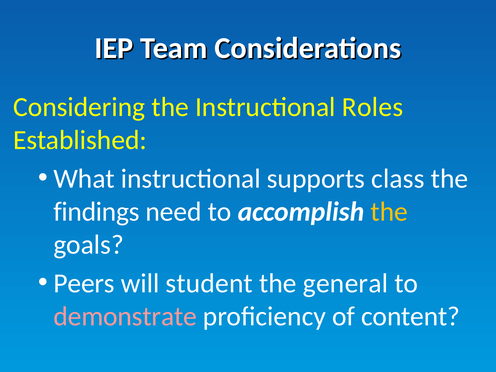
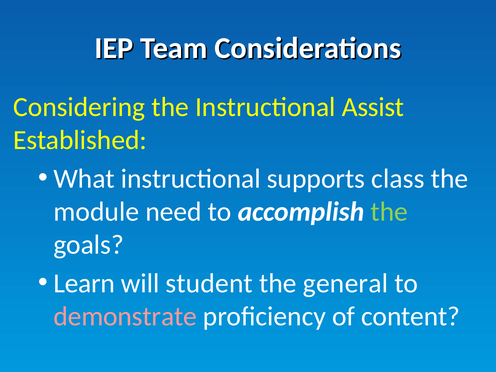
Roles: Roles -> Assist
findings: findings -> module
the at (389, 212) colour: yellow -> light green
Peers: Peers -> Learn
